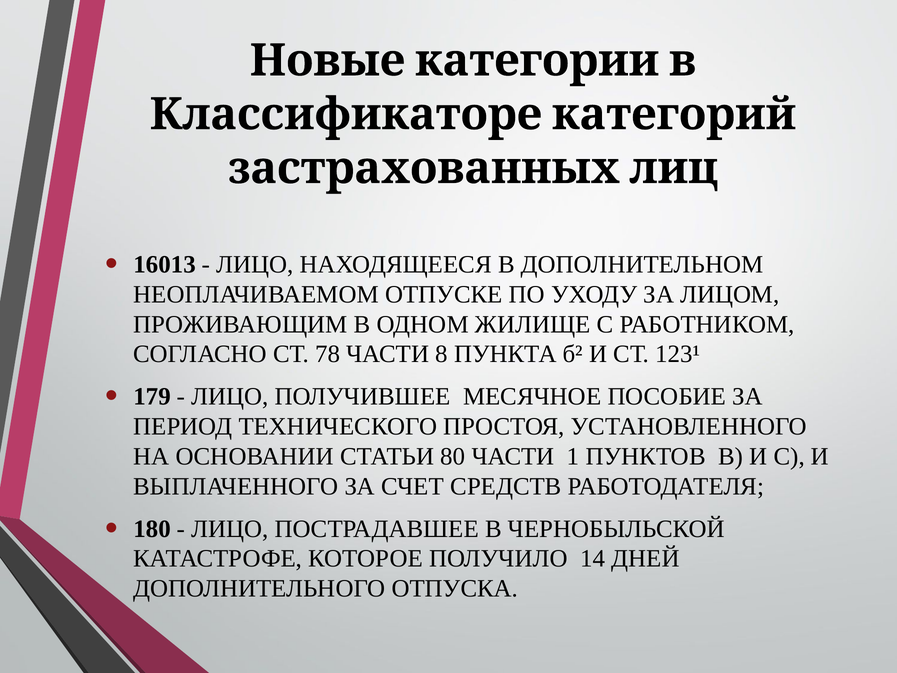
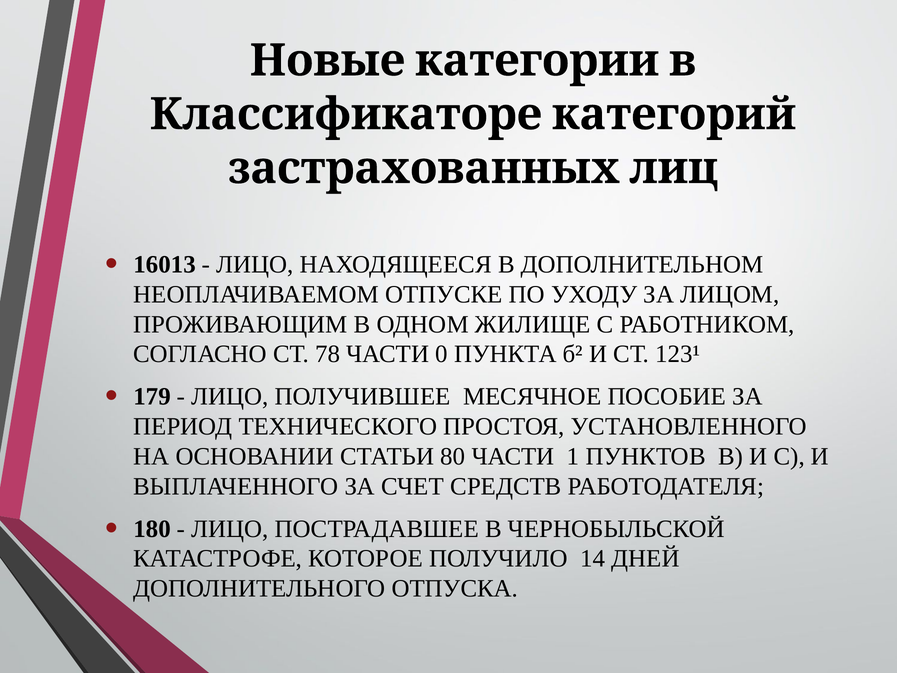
8: 8 -> 0
